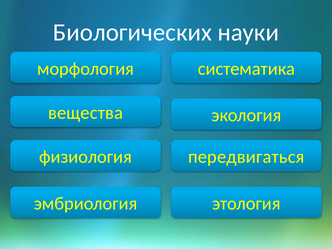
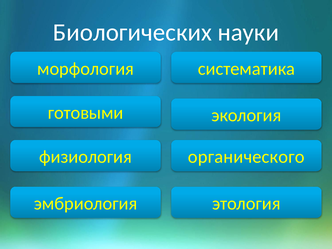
вещества: вещества -> готовыми
передвигаться: передвигаться -> органического
